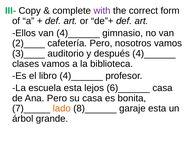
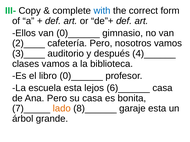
with colour: purple -> blue
van 4)______: 4)______ -> 0)______
libro 4)______: 4)______ -> 0)______
